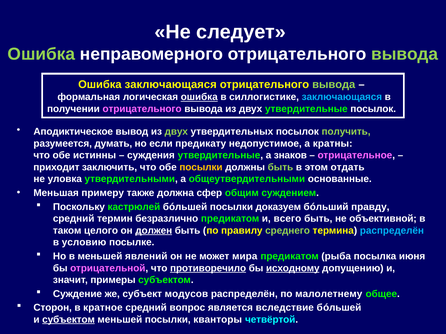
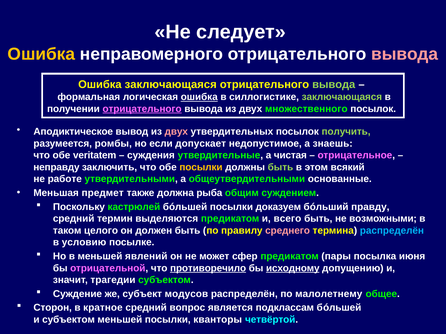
Ошибка at (41, 54) colour: light green -> yellow
вывода at (405, 54) colour: light green -> pink
заключающаяся at (342, 97) colour: light blue -> light green
отрицательного at (142, 109) underline: none -> present
двух утвердительные: утвердительные -> множественного
двух at (176, 132) colour: light green -> pink
думать: думать -> ромбы
предикату: предикату -> допускает
кратны: кратны -> знаешь
истинны: истинны -> veritatem
знаков: знаков -> чистая
приходит: приходит -> неправду
отдать: отдать -> всякий
уловка: уловка -> работе
примеру: примеру -> предмет
сфер: сфер -> рыба
безразлично: безразлично -> выделяются
объективной: объективной -> возможными
должен underline: present -> none
среднего colour: light green -> pink
мира: мира -> сфер
рыба: рыба -> пары
примеры: примеры -> трагедии
вследствие: вследствие -> подклассам
субъектом at (69, 320) underline: present -> none
